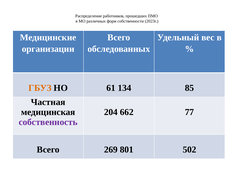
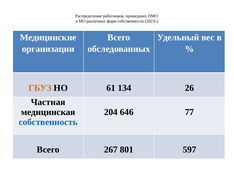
85: 85 -> 26
662: 662 -> 646
собственность colour: purple -> blue
269: 269 -> 267
502: 502 -> 597
